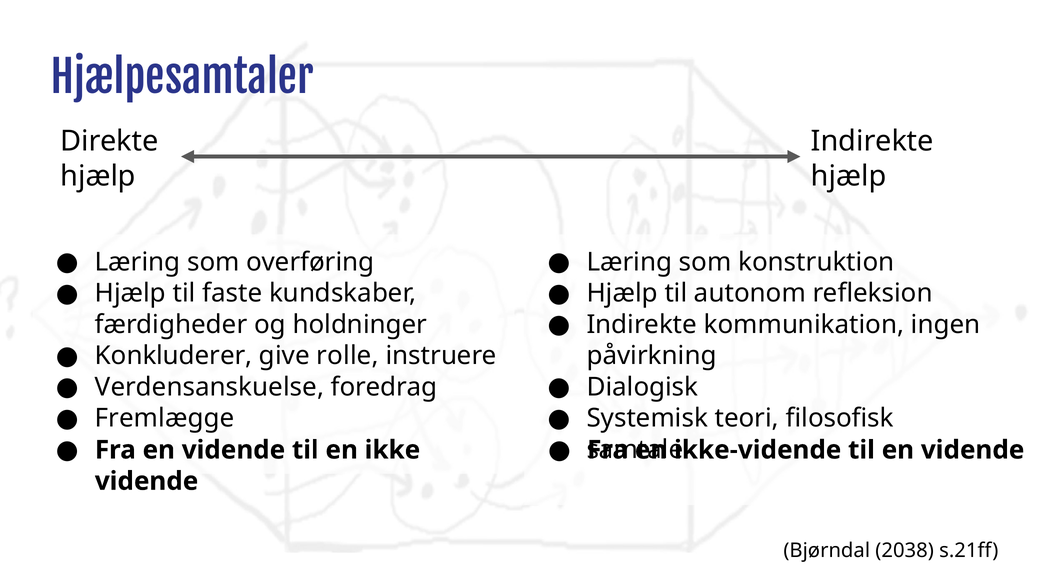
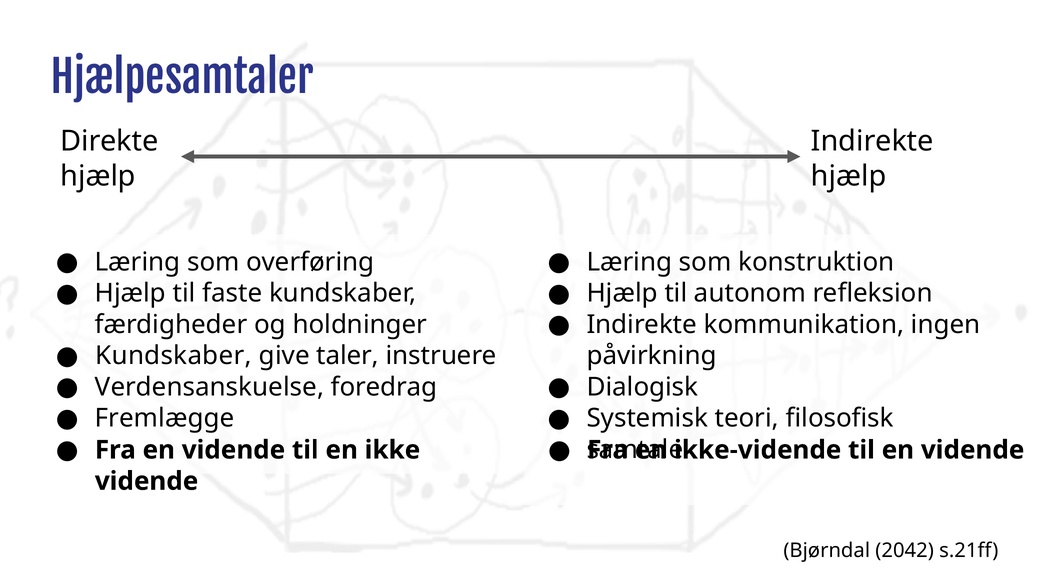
Konkluderer at (174, 356): Konkluderer -> Kundskaber
rolle: rolle -> taler
2038: 2038 -> 2042
